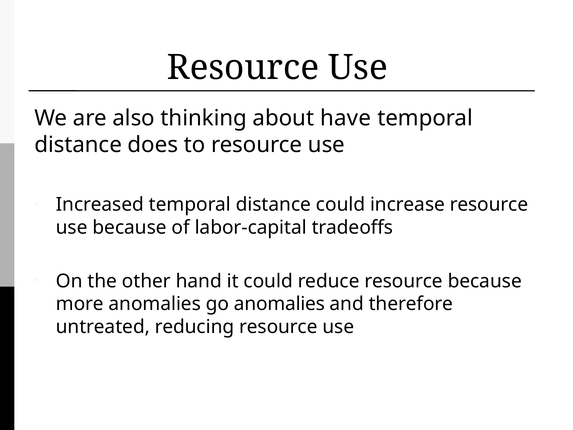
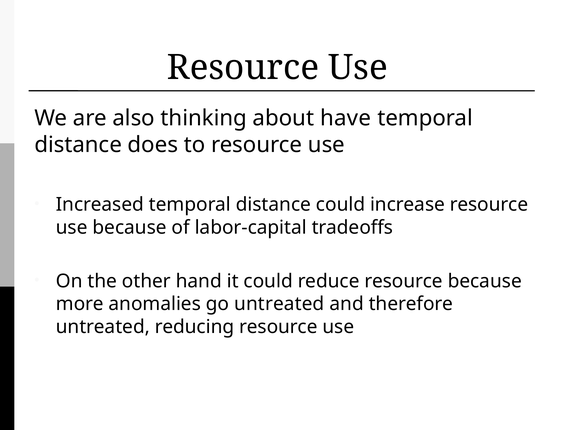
go anomalies: anomalies -> untreated
